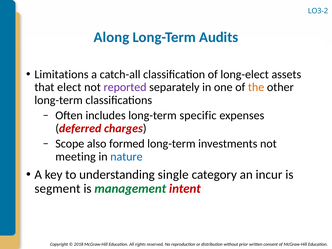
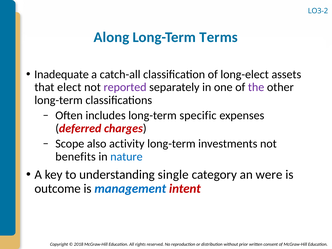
Audits: Audits -> Terms
Limitations: Limitations -> Inadequate
the colour: orange -> purple
formed: formed -> activity
meeting: meeting -> benefits
incur: incur -> were
segment: segment -> outcome
management colour: green -> blue
